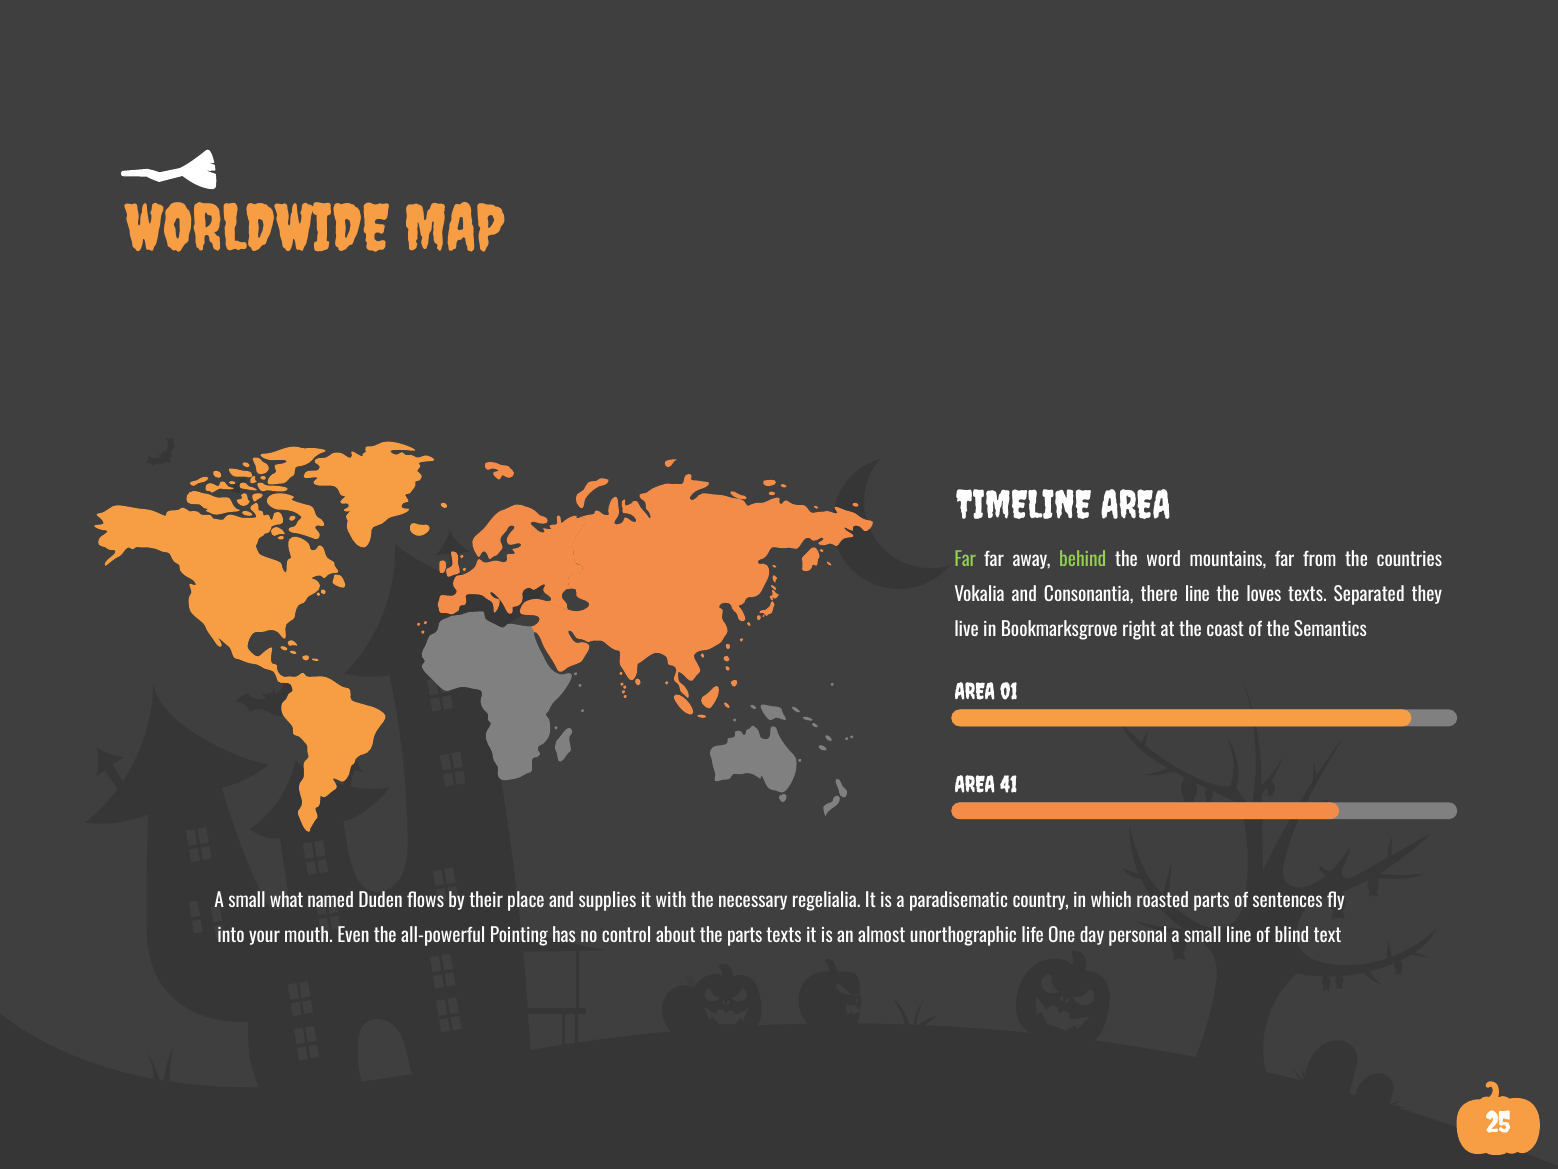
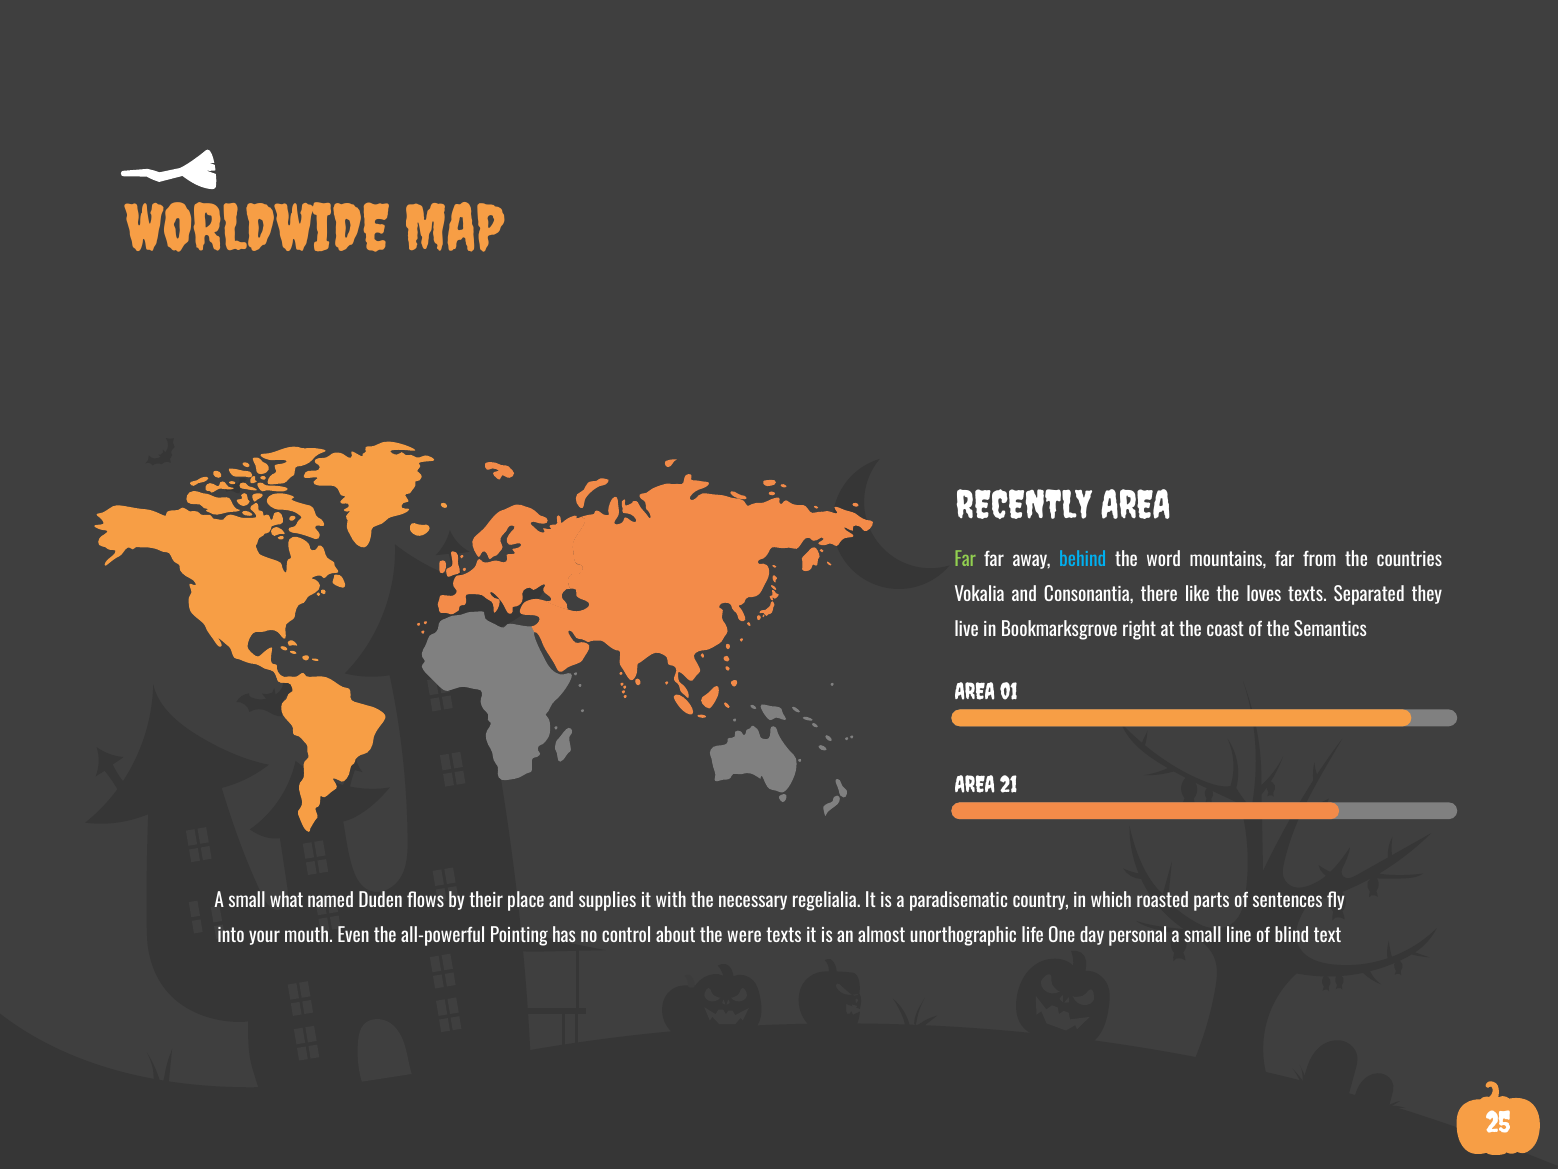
TIMELINE: TIMELINE -> RECENTLY
behind colour: light green -> light blue
there line: line -> like
41: 41 -> 21
the parts: parts -> were
